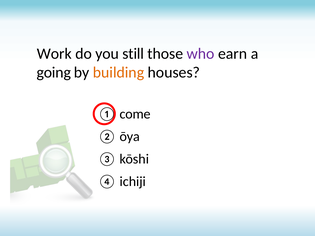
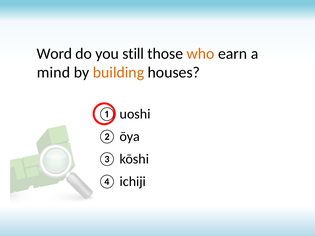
Work: Work -> Word
who colour: purple -> orange
going: going -> mind
come: come -> uoshi
